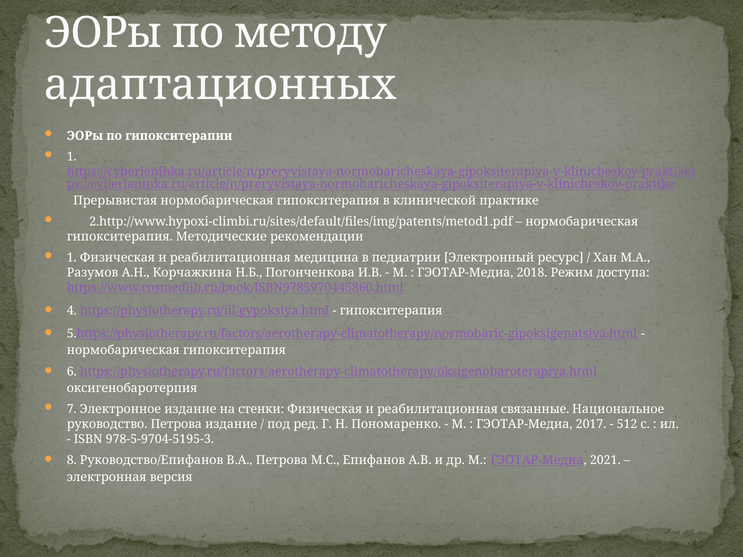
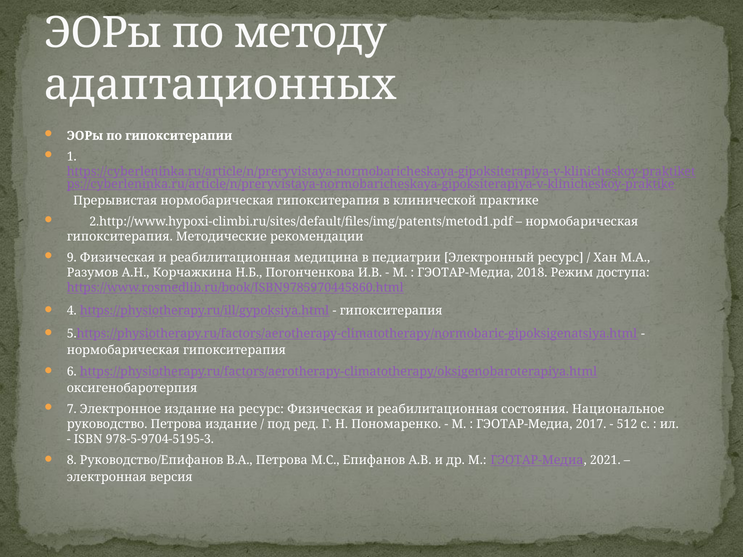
1 at (72, 258): 1 -> 9
на стенки: стенки -> ресурс
связанные: связанные -> состояния
